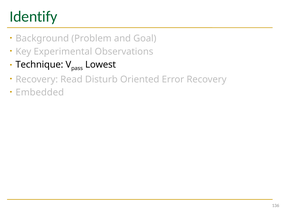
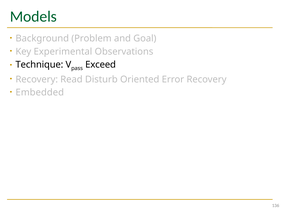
Identify: Identify -> Models
Lowest: Lowest -> Exceed
